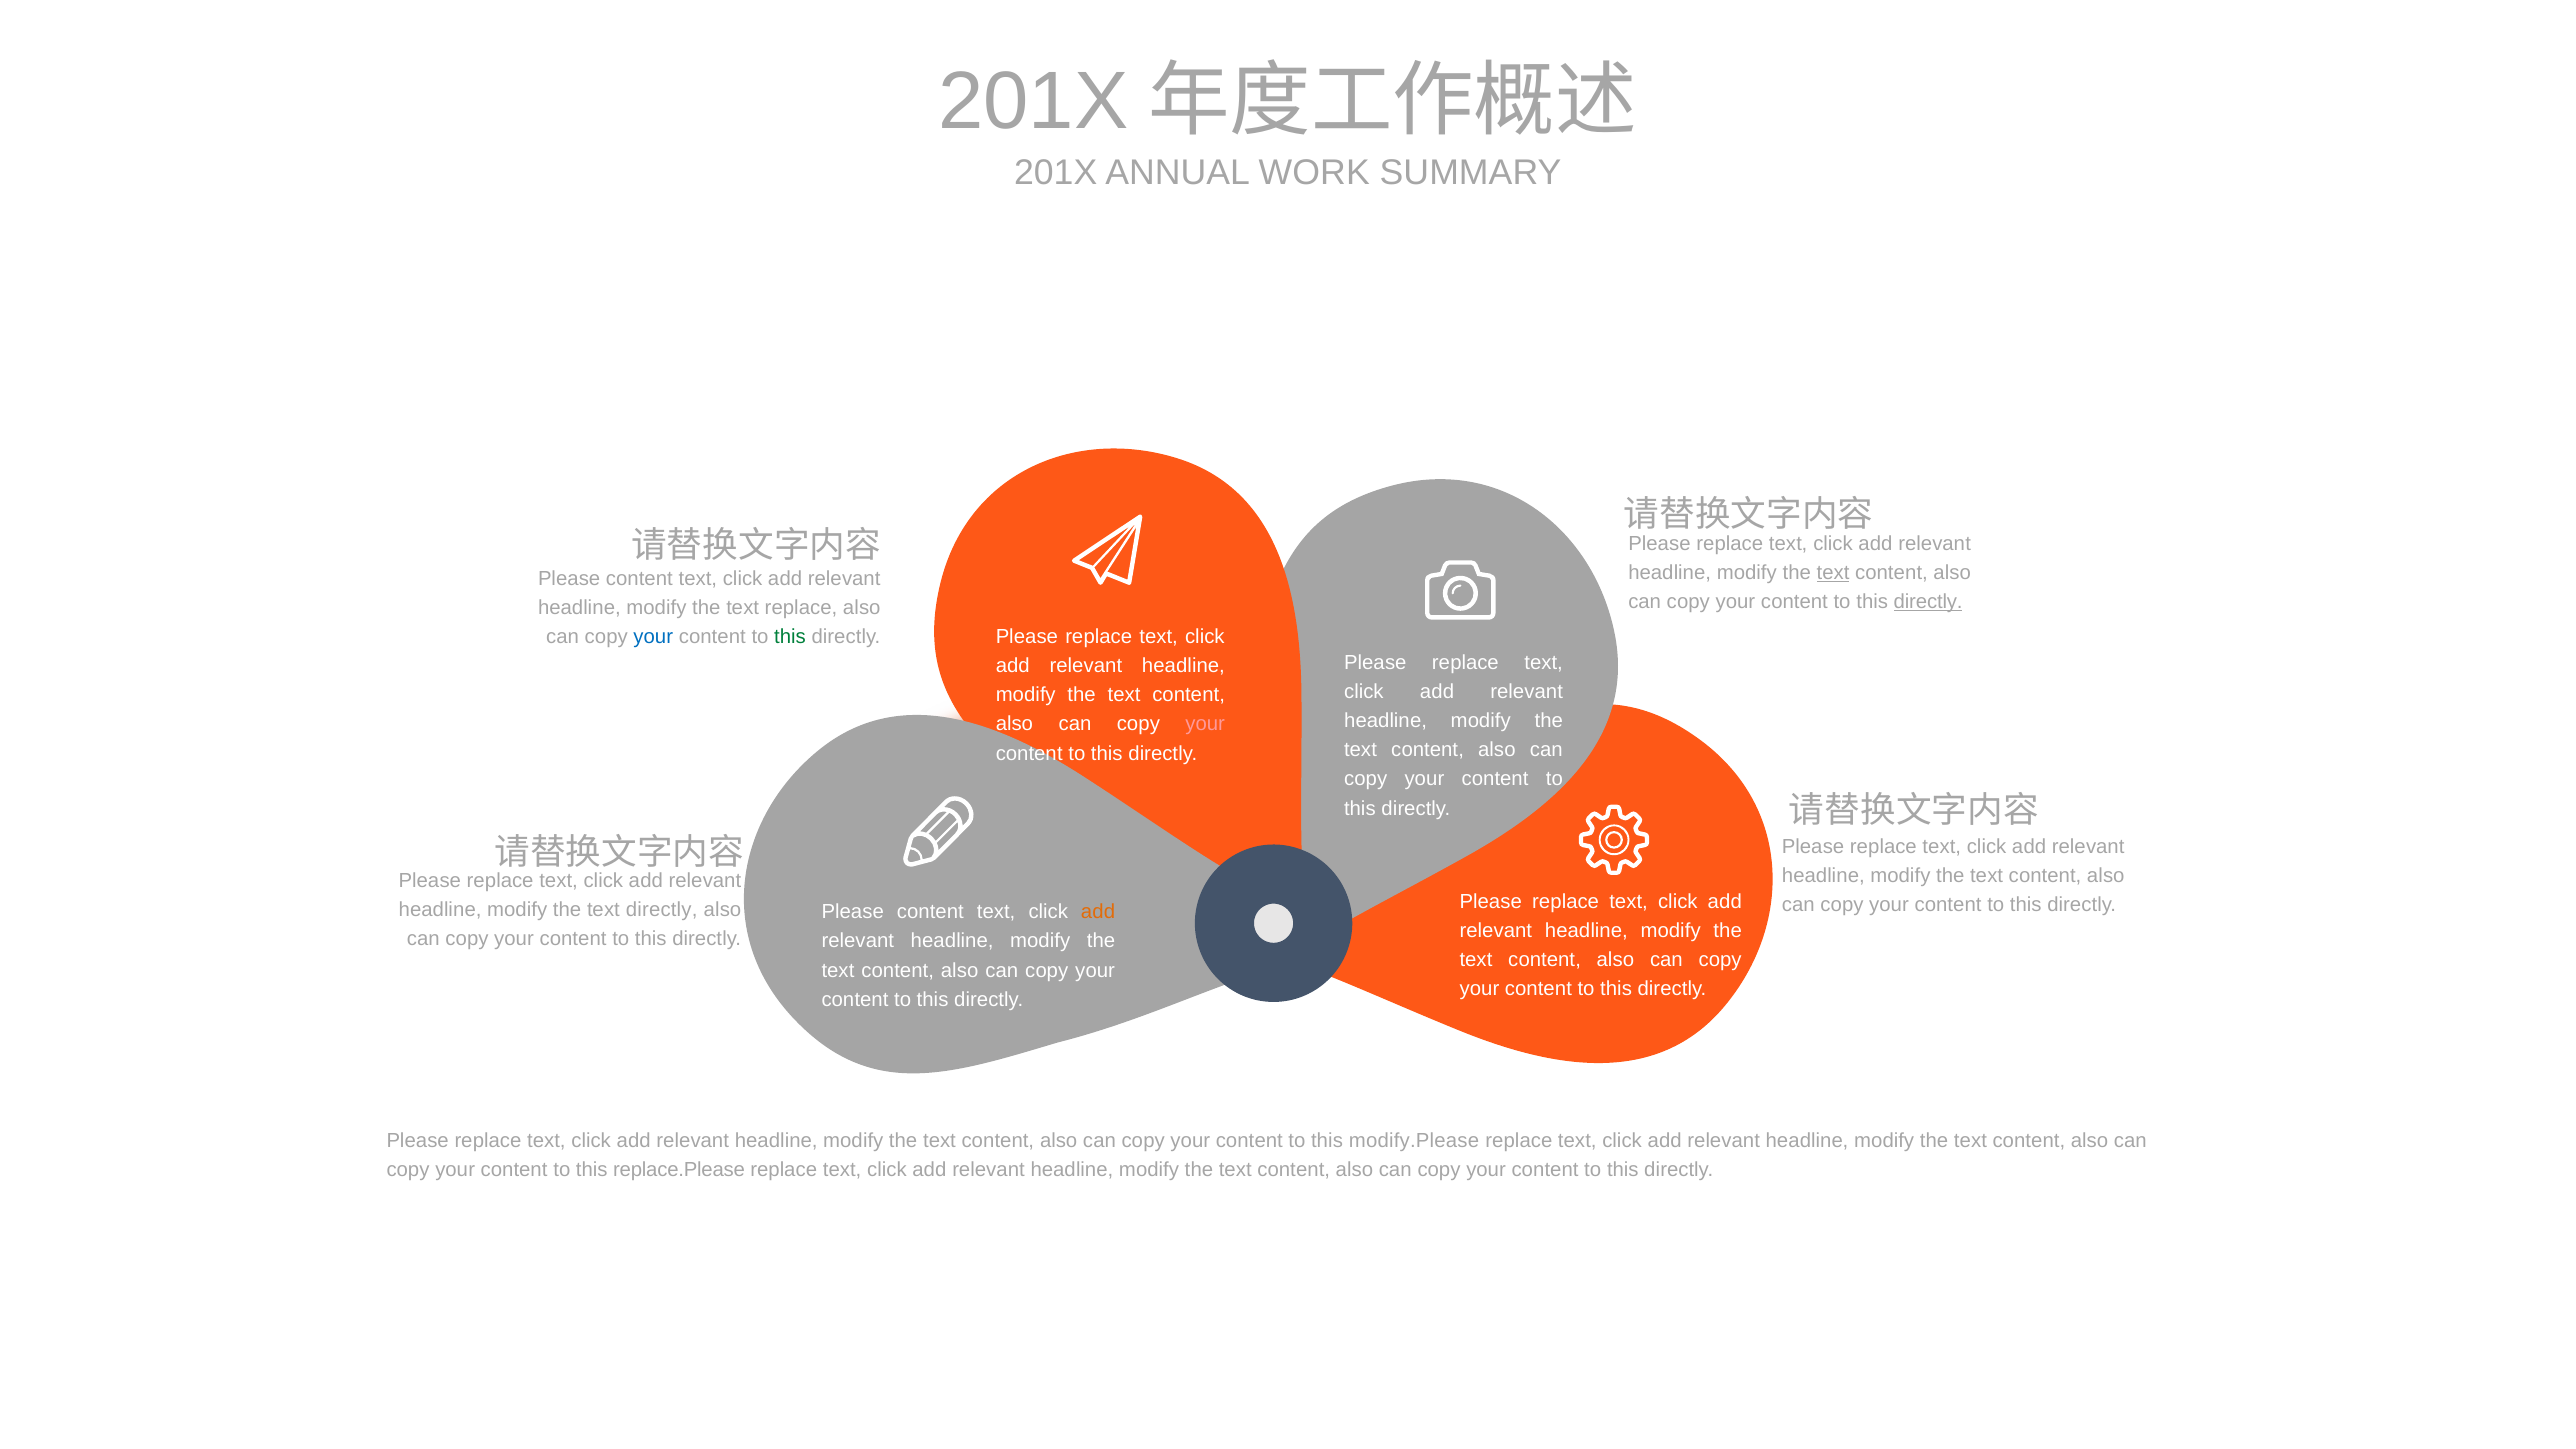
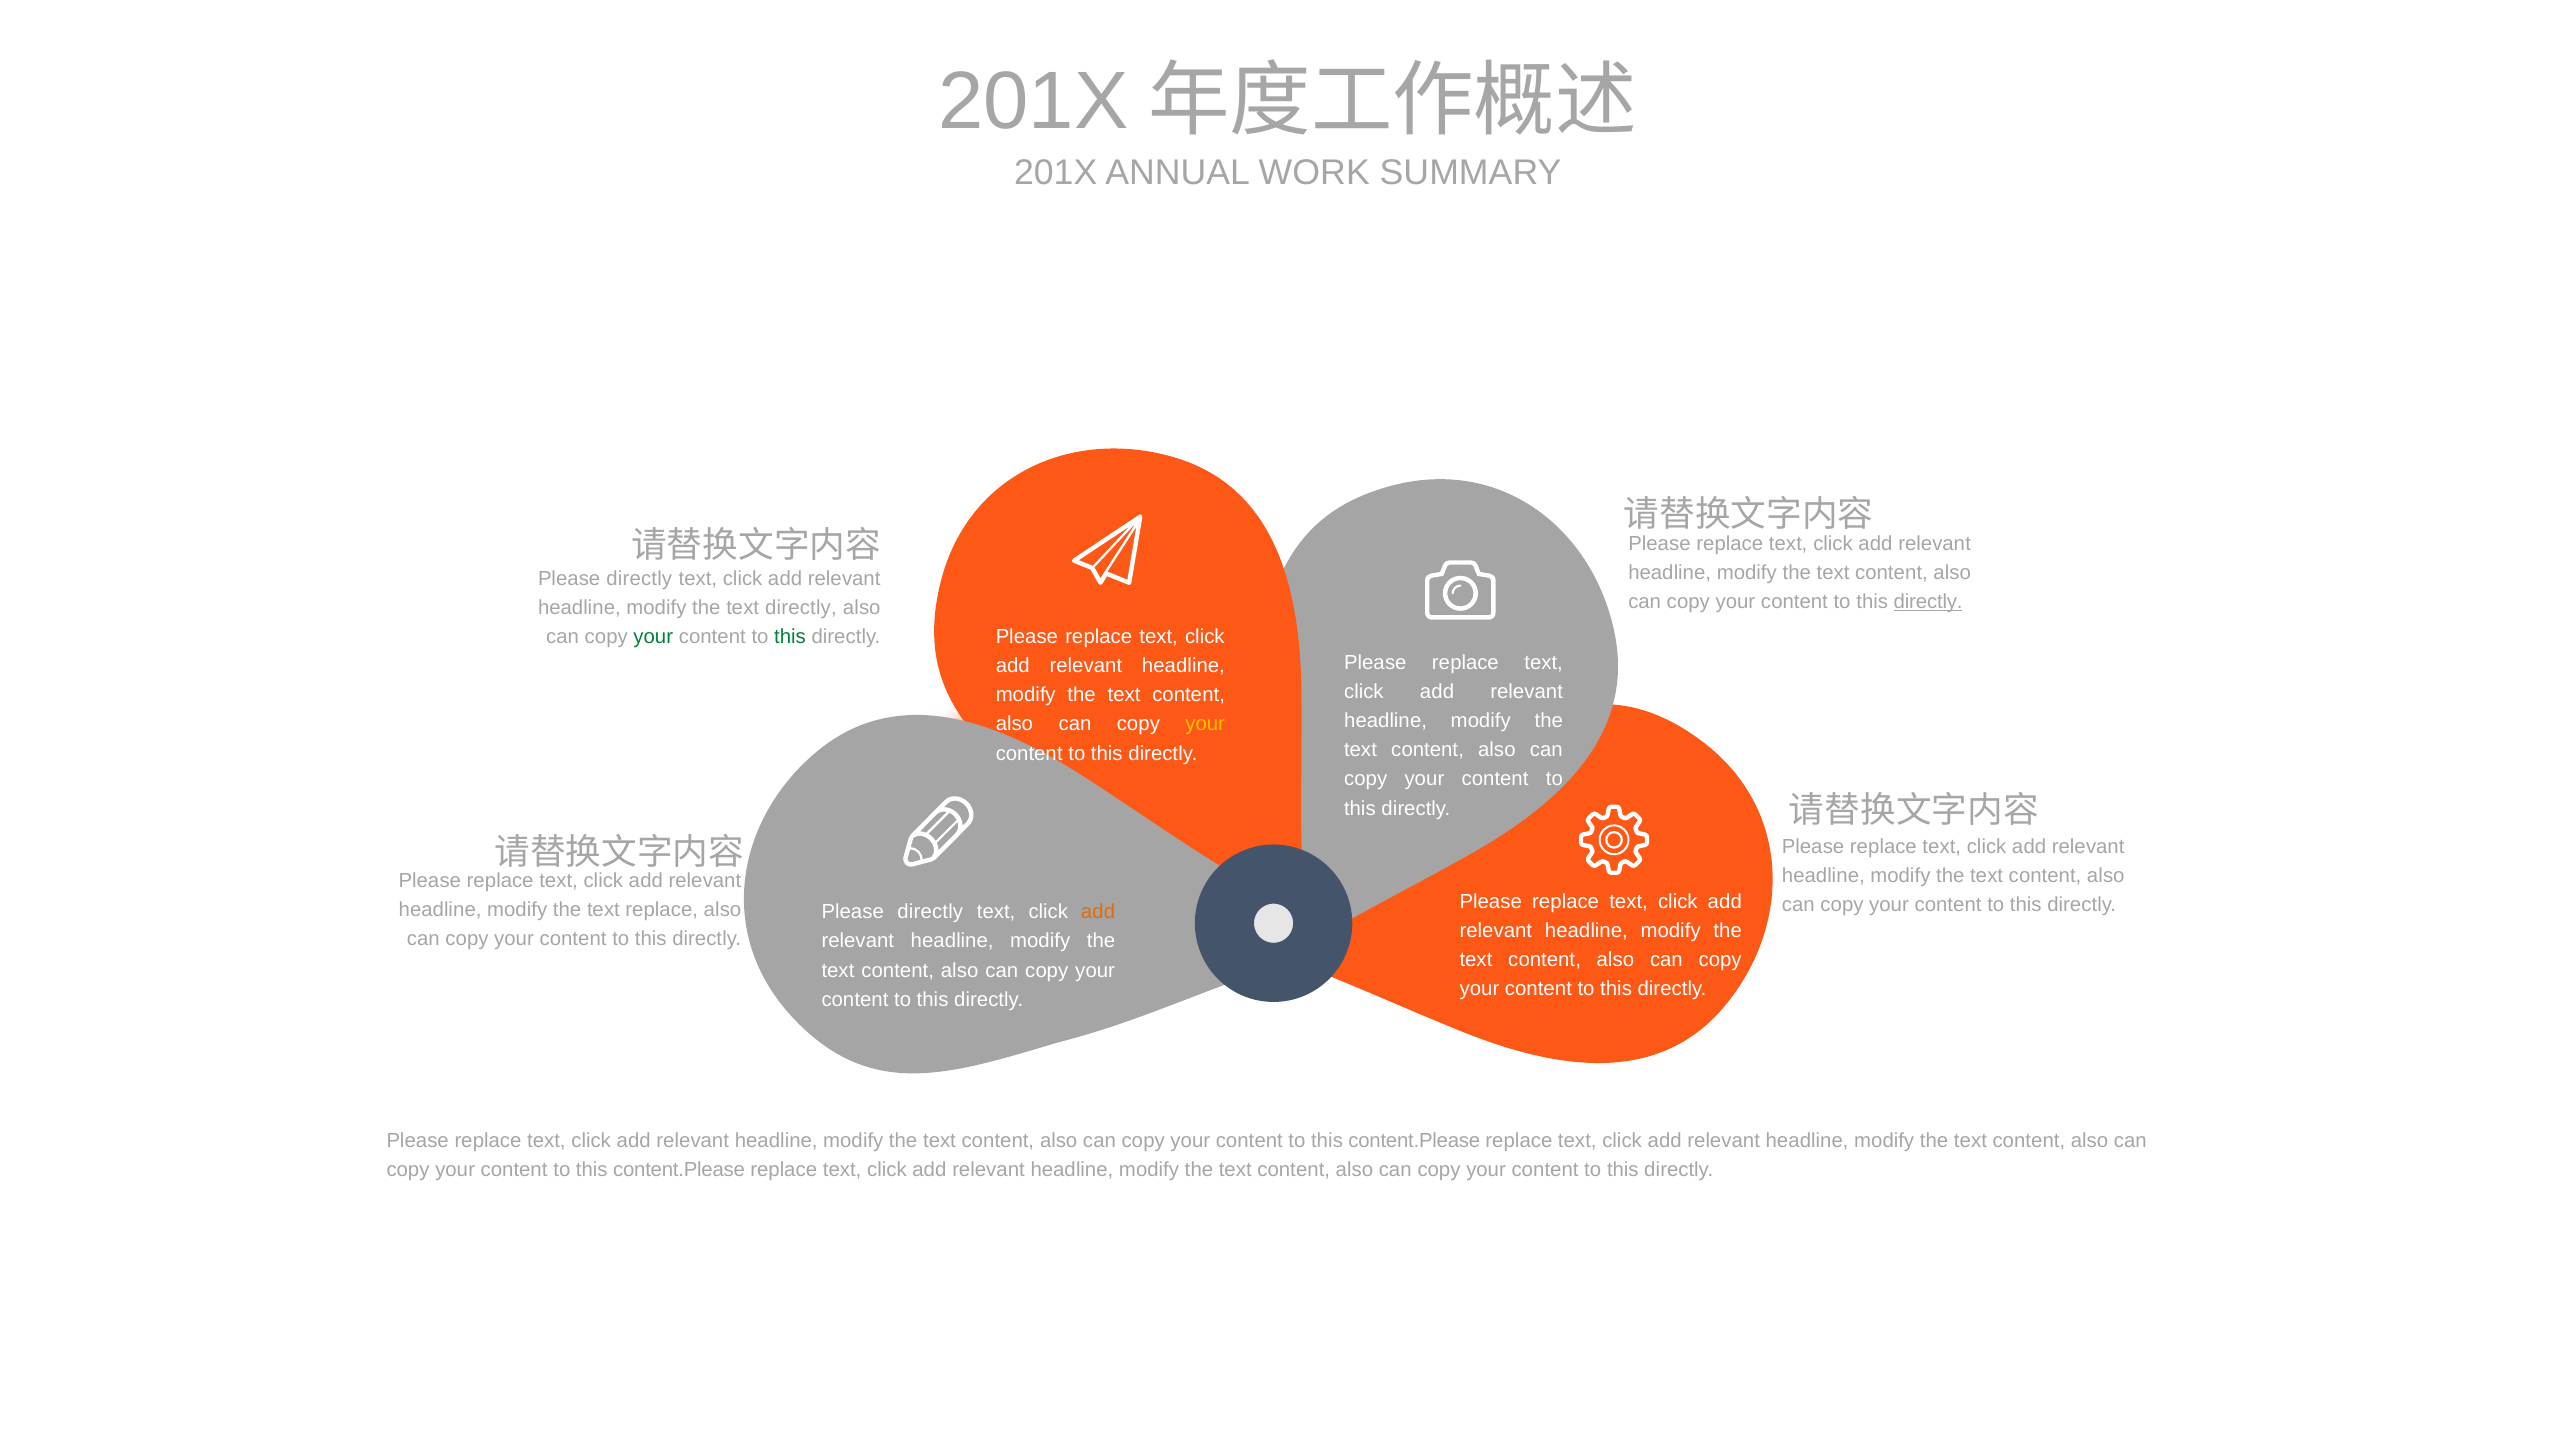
text at (1833, 573) underline: present -> none
content at (639, 579): content -> directly
text replace: replace -> directly
your at (653, 637) colour: blue -> green
your at (1205, 724) colour: pink -> yellow
text directly: directly -> replace
content at (930, 912): content -> directly
modify.Please at (1414, 1140): modify.Please -> content.Please
replace.Please at (679, 1169): replace.Please -> content.Please
